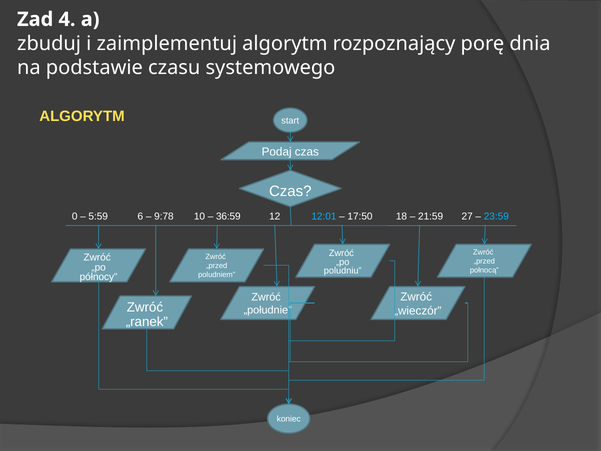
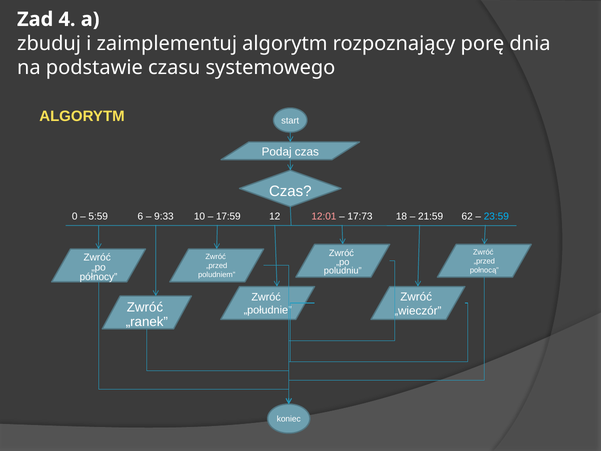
9:78: 9:78 -> 9:33
36:59: 36:59 -> 17:59
12:01 colour: light blue -> pink
17:50: 17:50 -> 17:73
27: 27 -> 62
